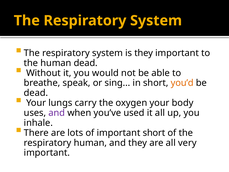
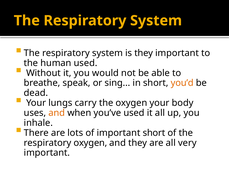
human dead: dead -> used
and at (57, 113) colour: purple -> orange
respiratory human: human -> oxygen
